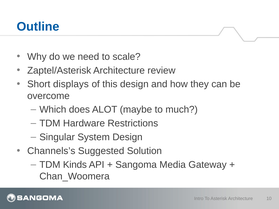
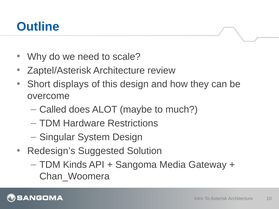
Which: Which -> Called
Channels’s: Channels’s -> Redesign’s
